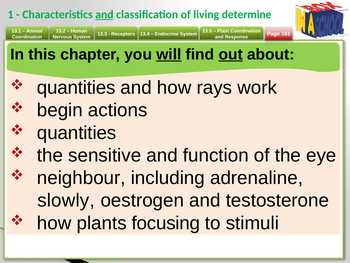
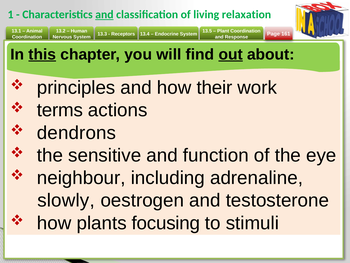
determine: determine -> relaxation
this underline: none -> present
will underline: present -> none
quantities at (76, 88): quantities -> principles
rays: rays -> their
begin: begin -> terms
quantities at (77, 133): quantities -> dendrons
